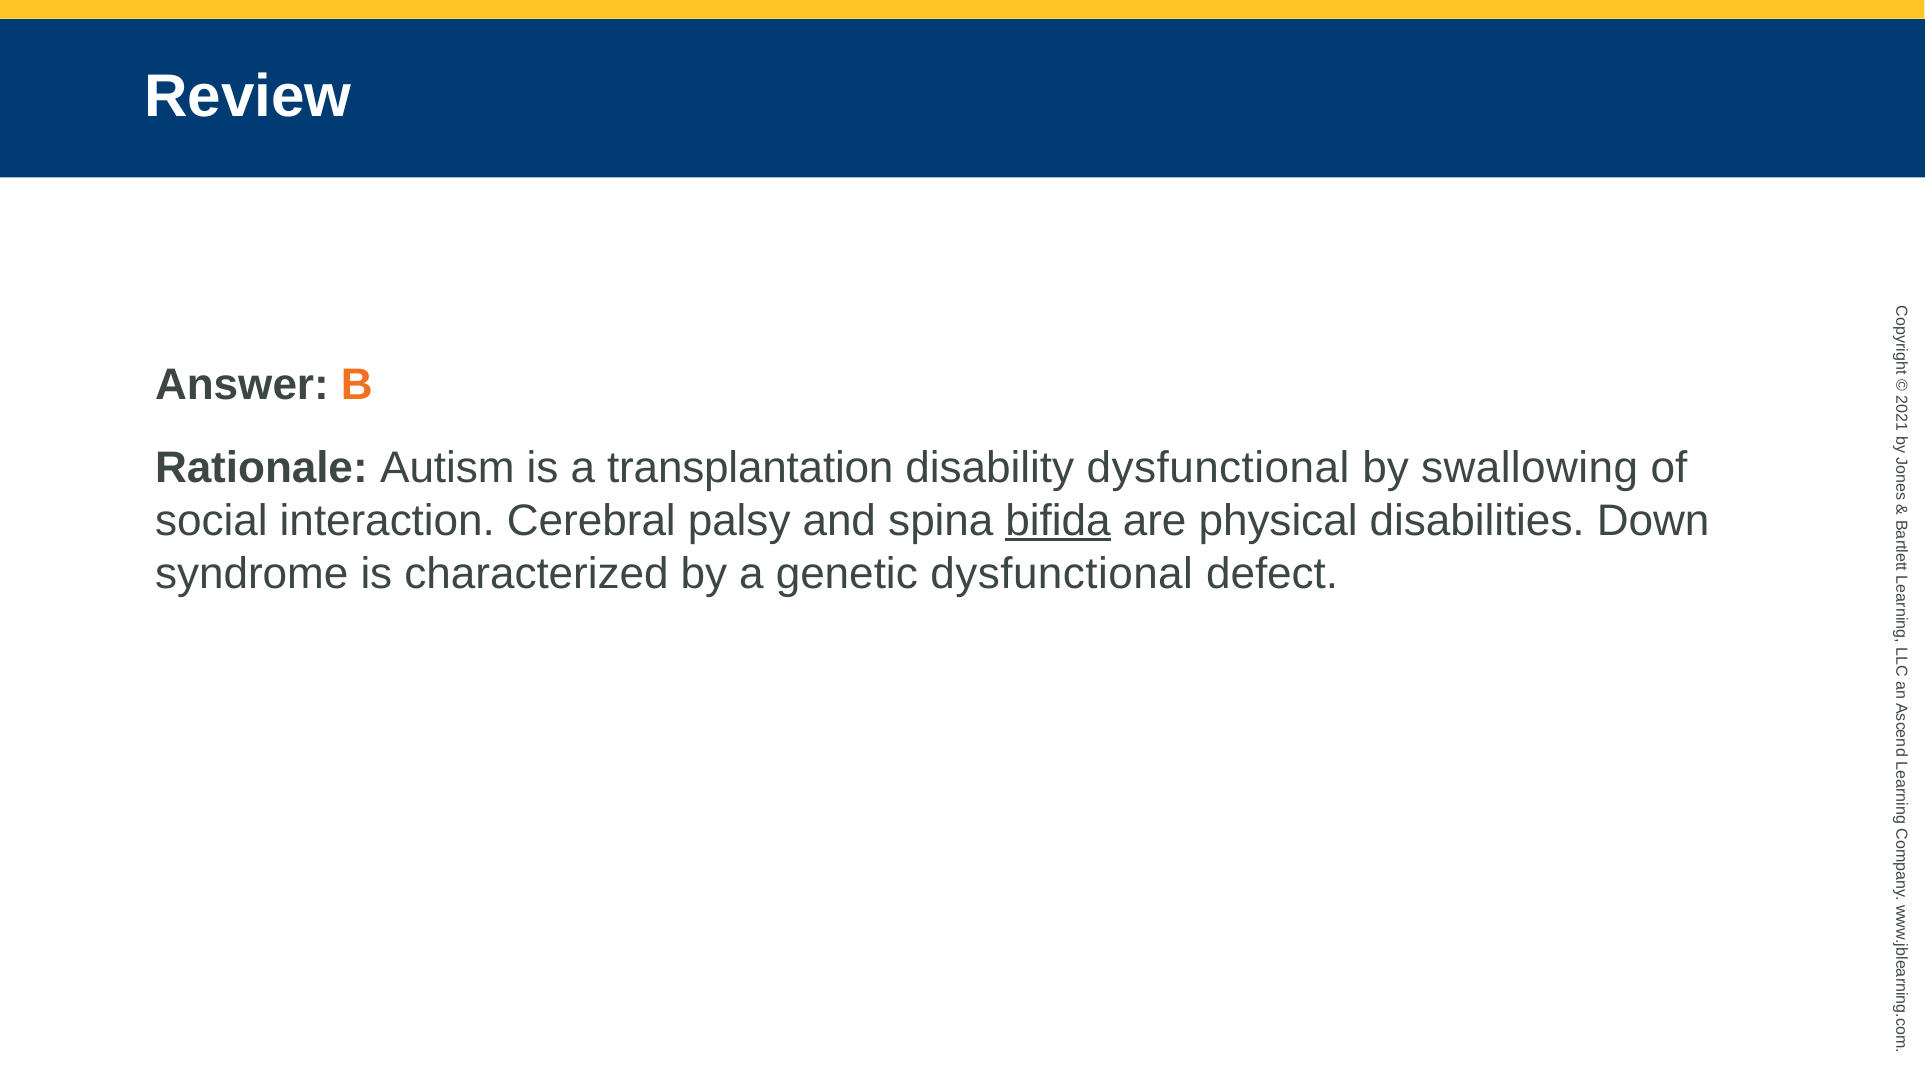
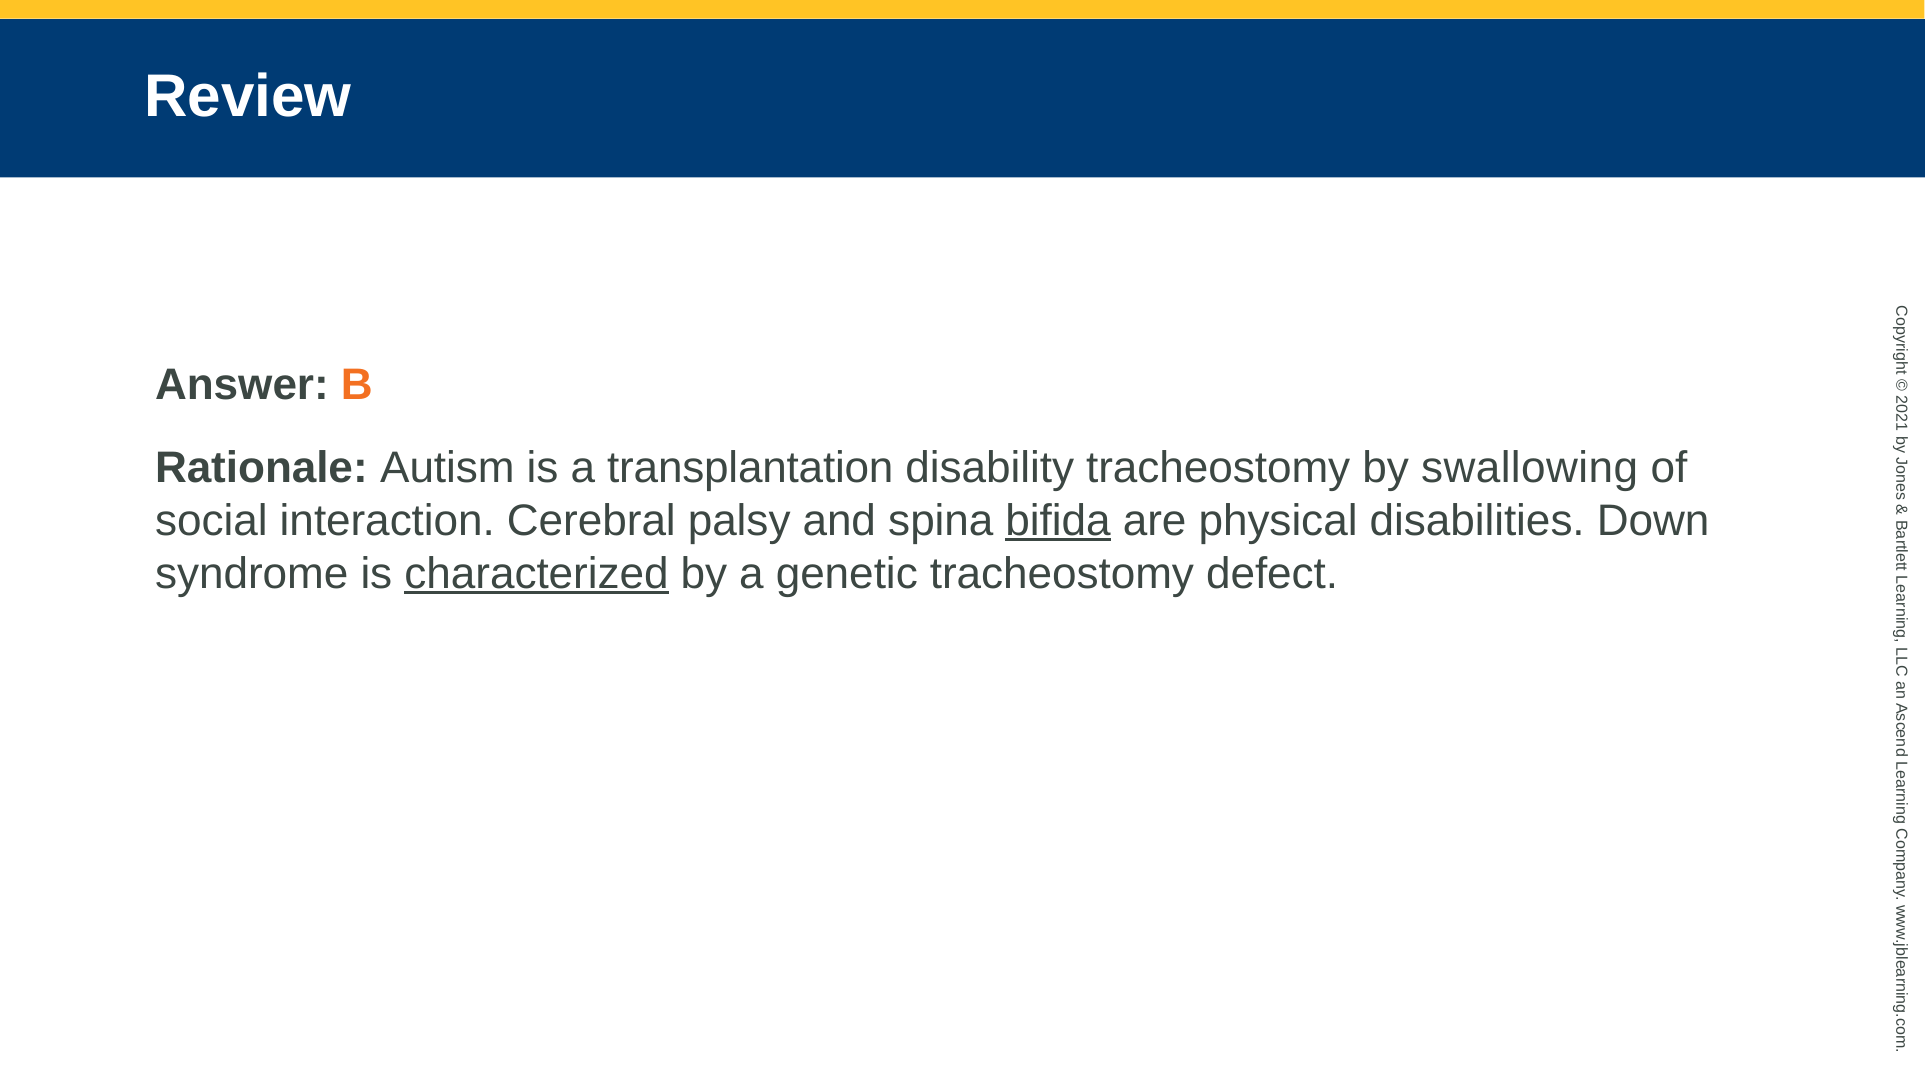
disability dysfunctional: dysfunctional -> tracheostomy
characterized underline: none -> present
genetic dysfunctional: dysfunctional -> tracheostomy
